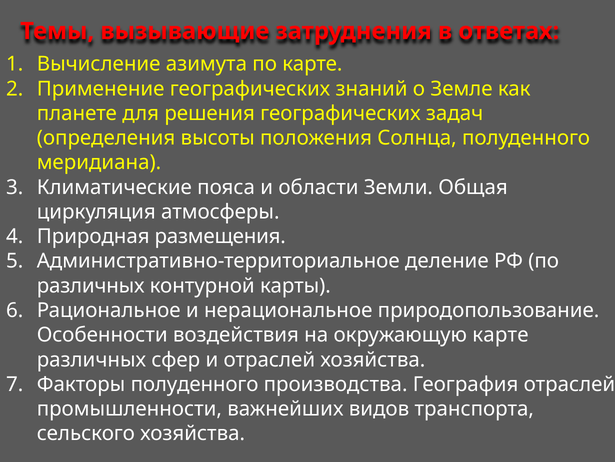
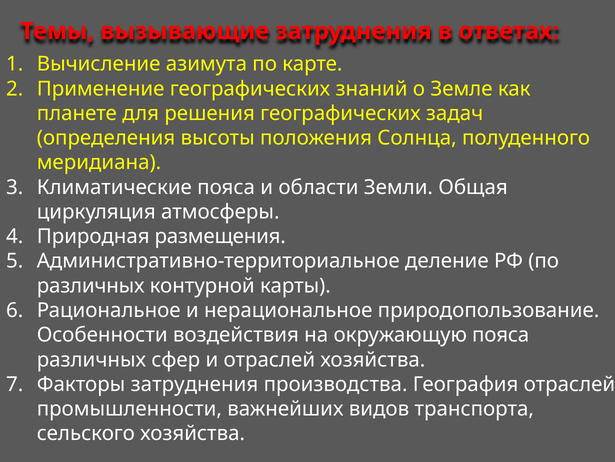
окружающую карте: карте -> пояса
Факторы полуденного: полуденного -> затруднения
